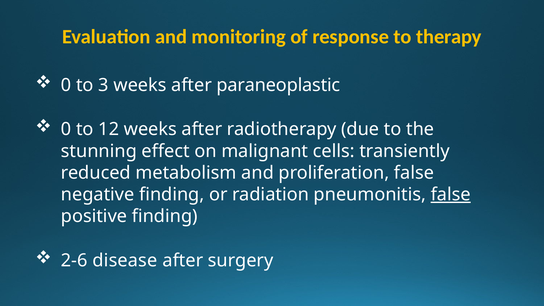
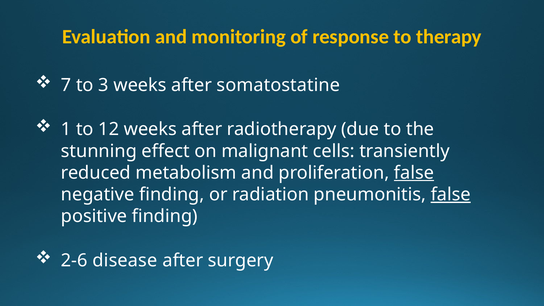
0 at (66, 85): 0 -> 7
paraneoplastic: paraneoplastic -> somatostatine
0 at (66, 129): 0 -> 1
false at (414, 173) underline: none -> present
